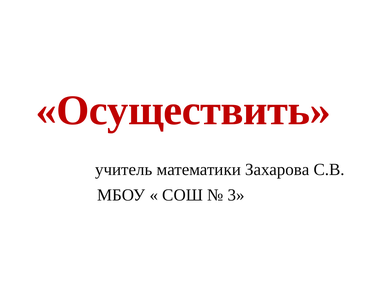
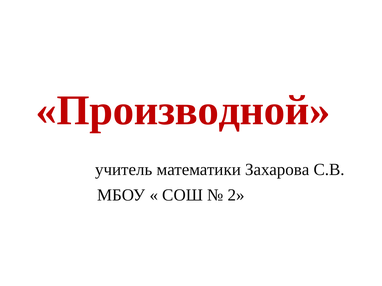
Осуществить: Осуществить -> Производной
3: 3 -> 2
